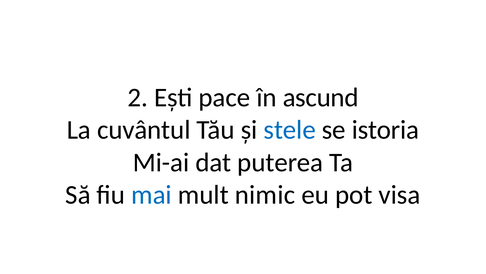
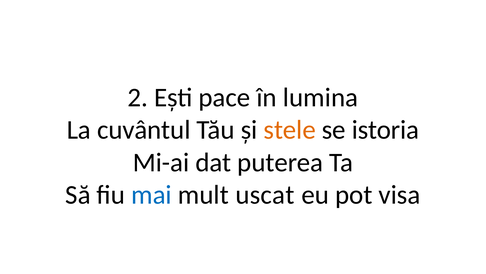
ascund: ascund -> lumina
stele colour: blue -> orange
nimic: nimic -> uscat
